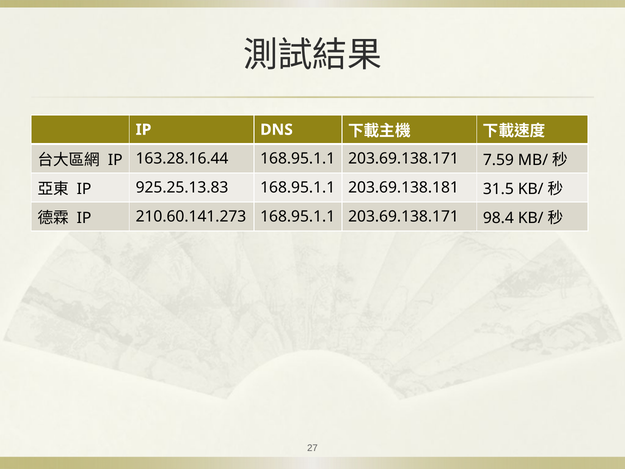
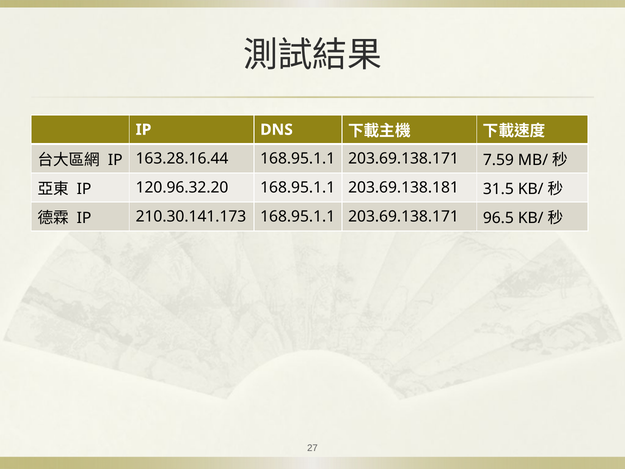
925.25.13.83: 925.25.13.83 -> 120.96.32.20
210.60.141.273: 210.60.141.273 -> 210.30.141.173
98.4: 98.4 -> 96.5
